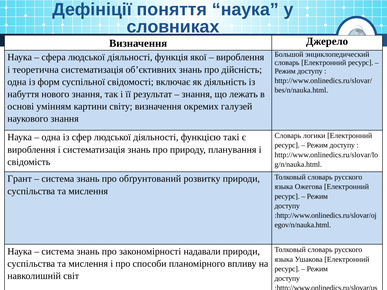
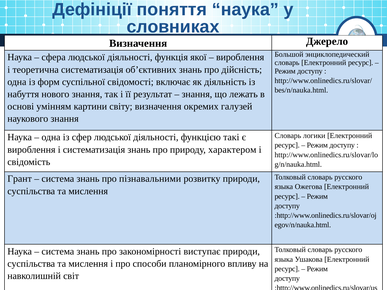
планування: планування -> характером
обґрунтований: обґрунтований -> пізнавальними
надавали: надавали -> виступає
